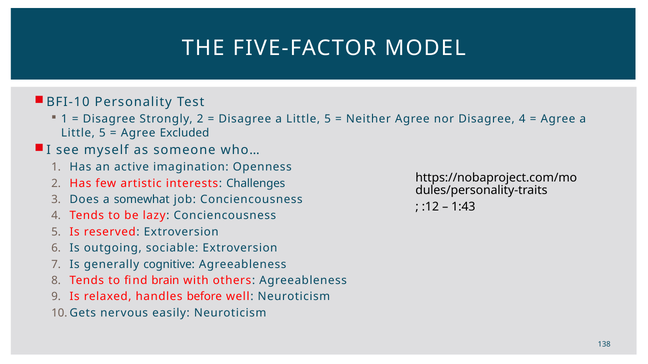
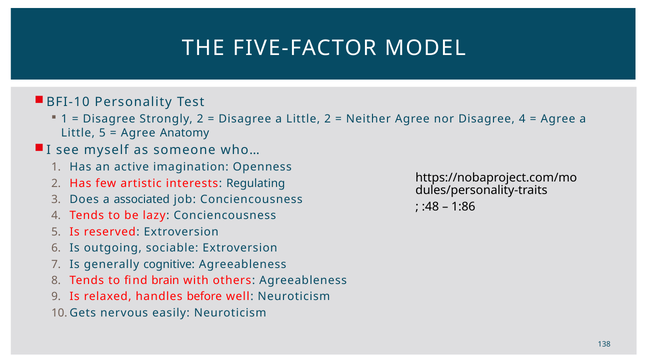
Disagree a Little 5: 5 -> 2
Excluded: Excluded -> Anatomy
Challenges: Challenges -> Regulating
somewhat: somewhat -> associated
:12: :12 -> :48
1:43: 1:43 -> 1:86
